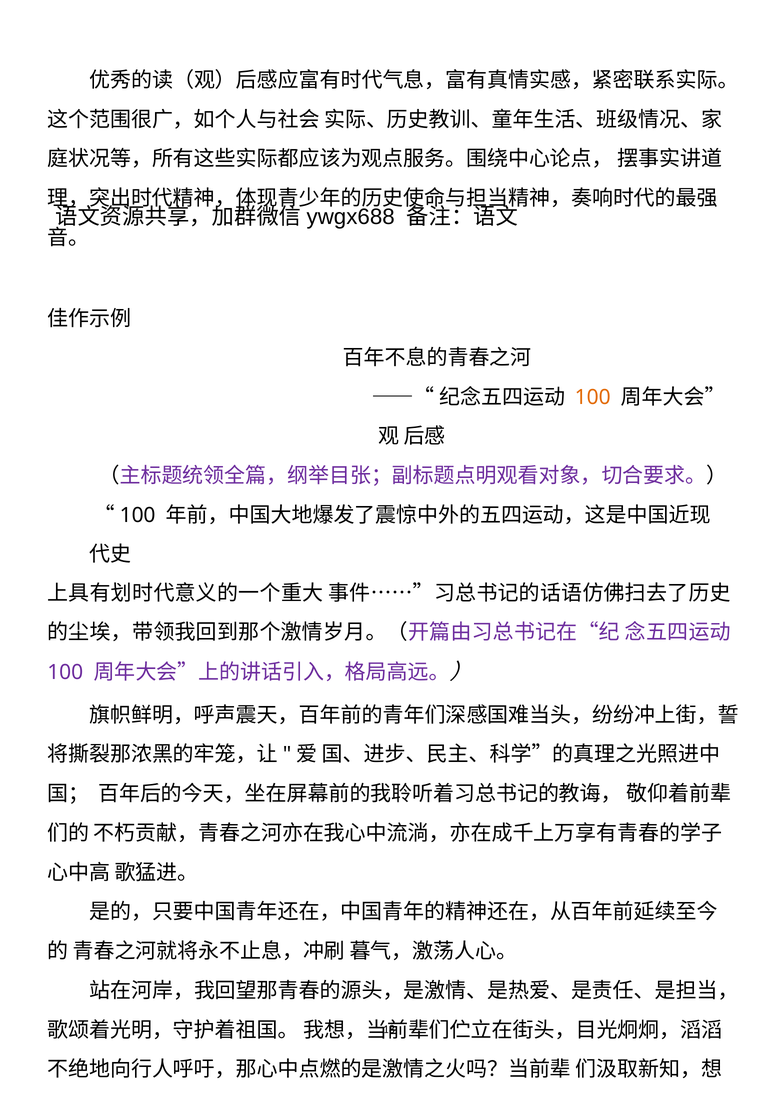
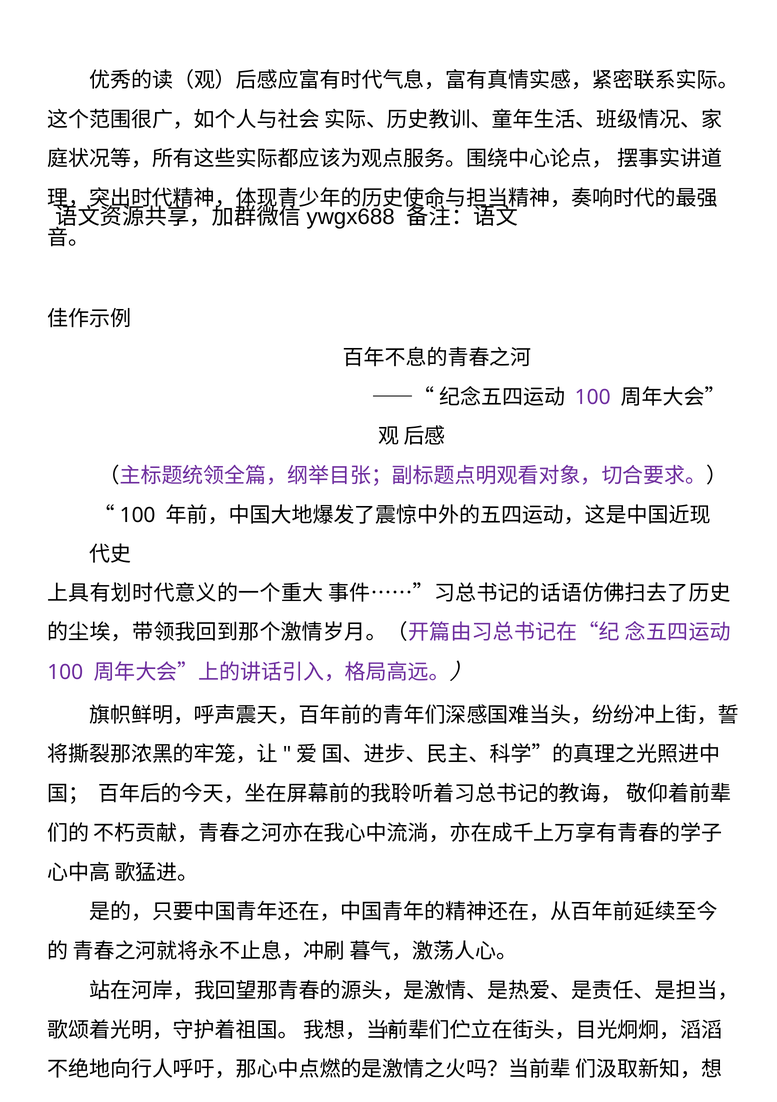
100 at (593, 397) colour: orange -> purple
